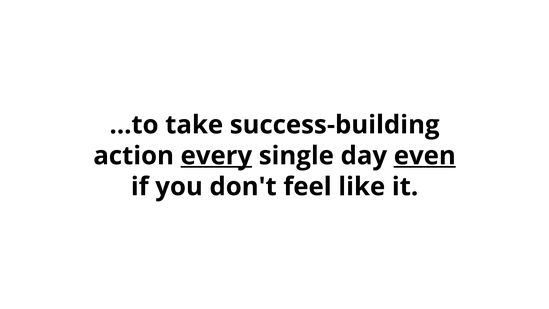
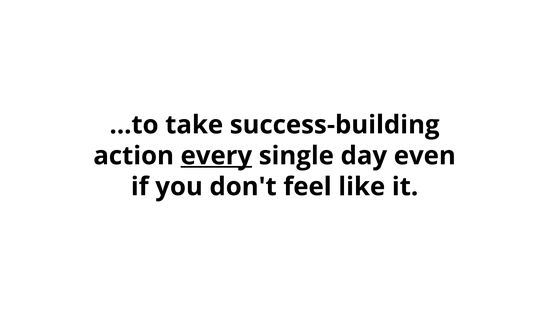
even underline: present -> none
